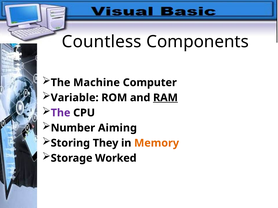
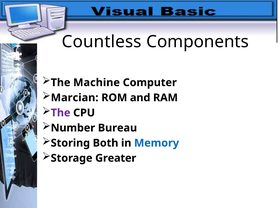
Variable: Variable -> Marcian
RAM underline: present -> none
Aiming: Aiming -> Bureau
They: They -> Both
Memory colour: orange -> blue
Worked: Worked -> Greater
